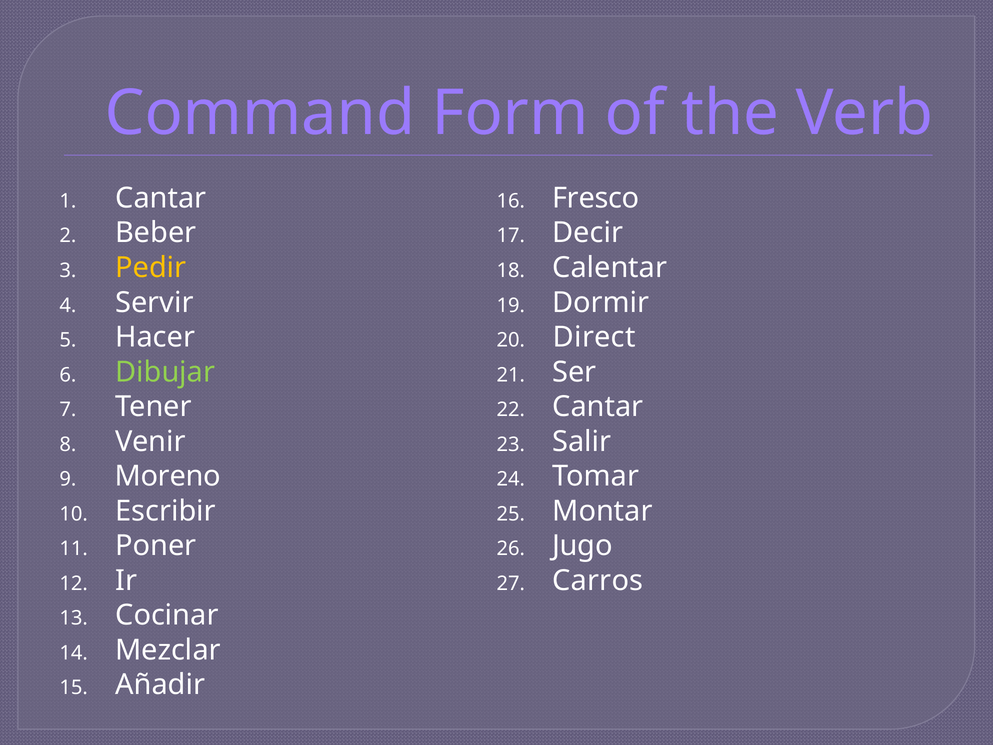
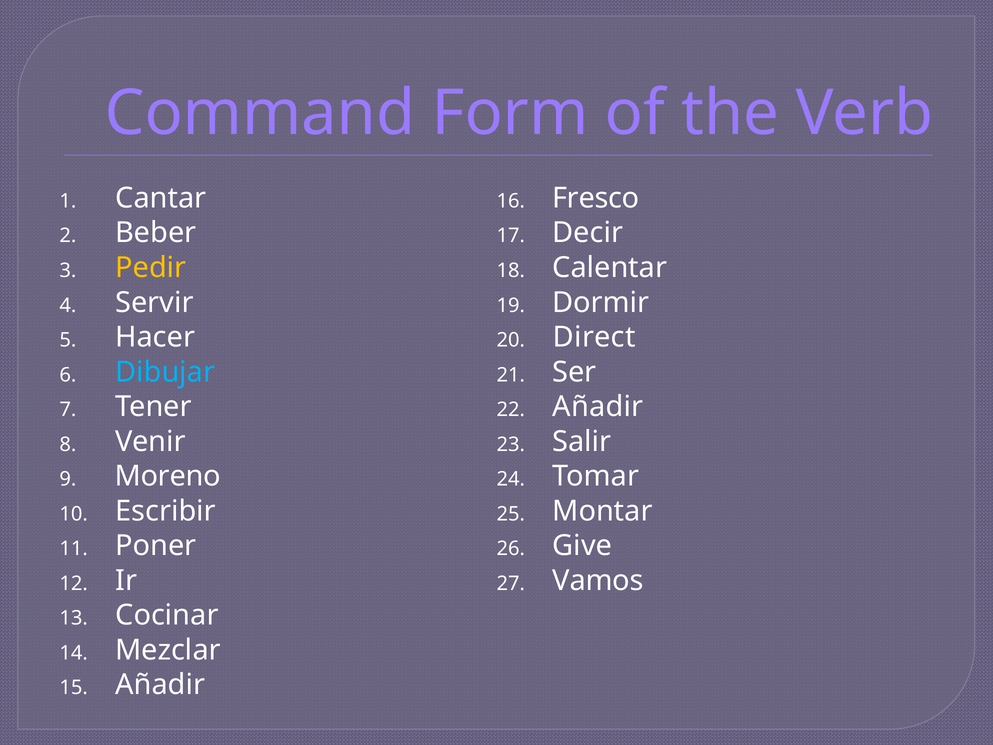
Dibujar colour: light green -> light blue
Cantar at (598, 407): Cantar -> Añadir
Jugo: Jugo -> Give
Carros: Carros -> Vamos
